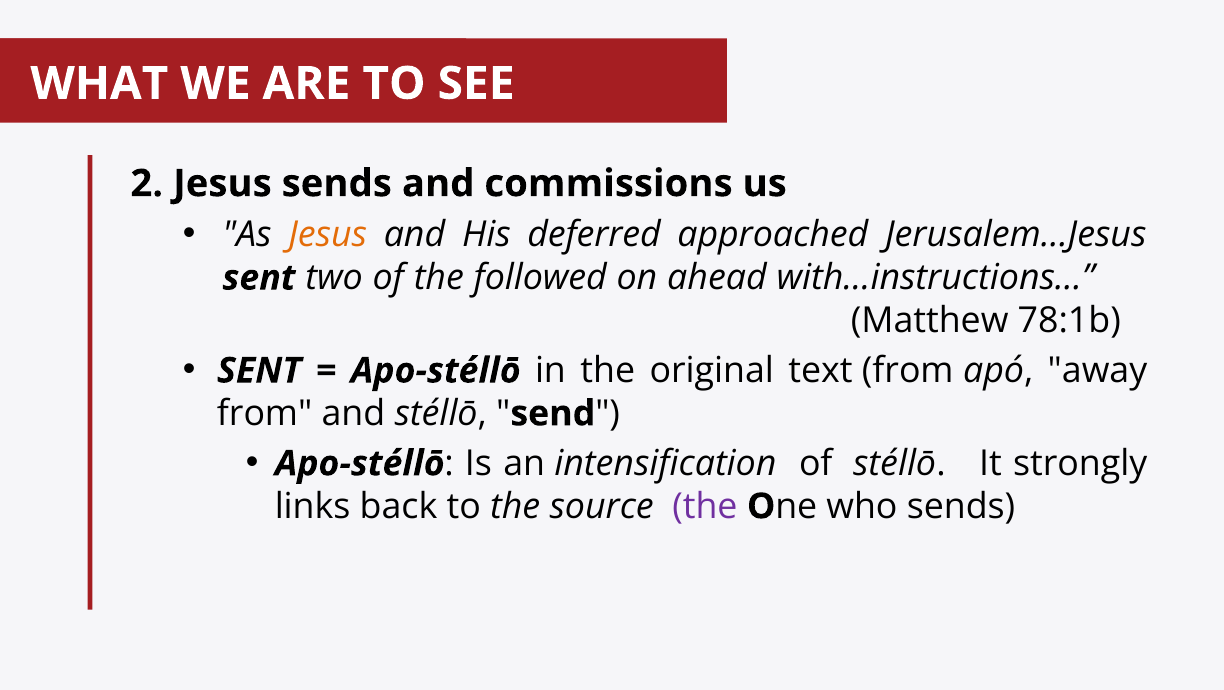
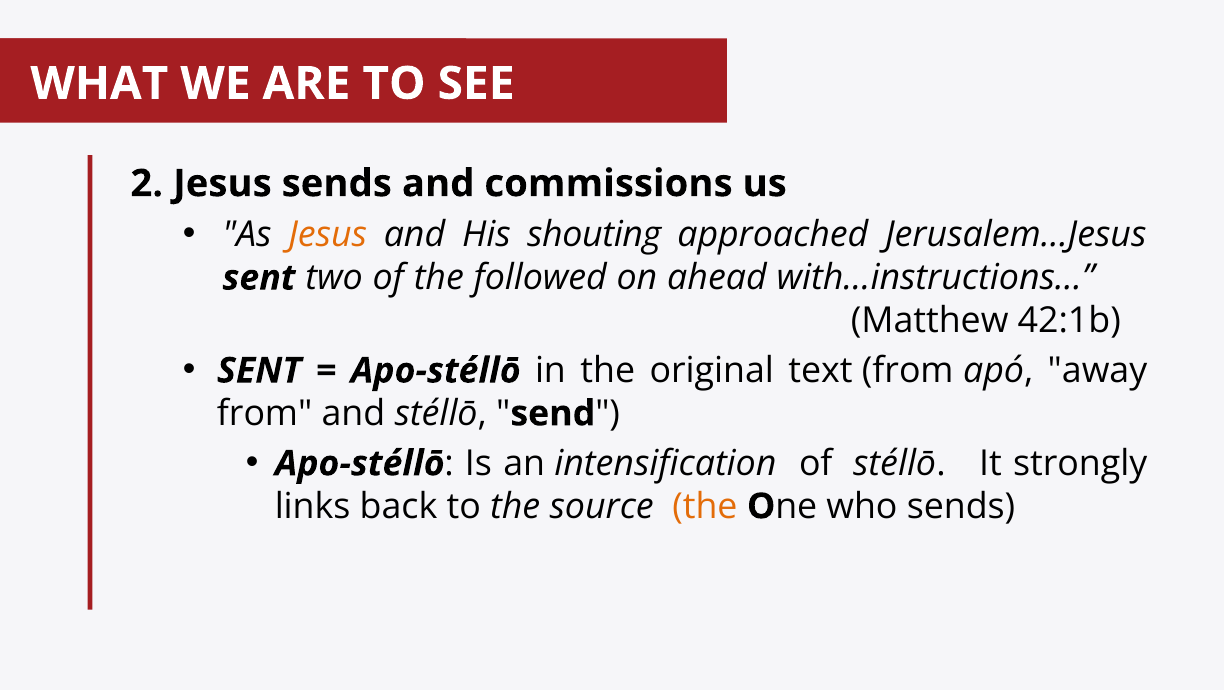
deferred: deferred -> shouting
78:1b: 78:1b -> 42:1b
the at (705, 507) colour: purple -> orange
